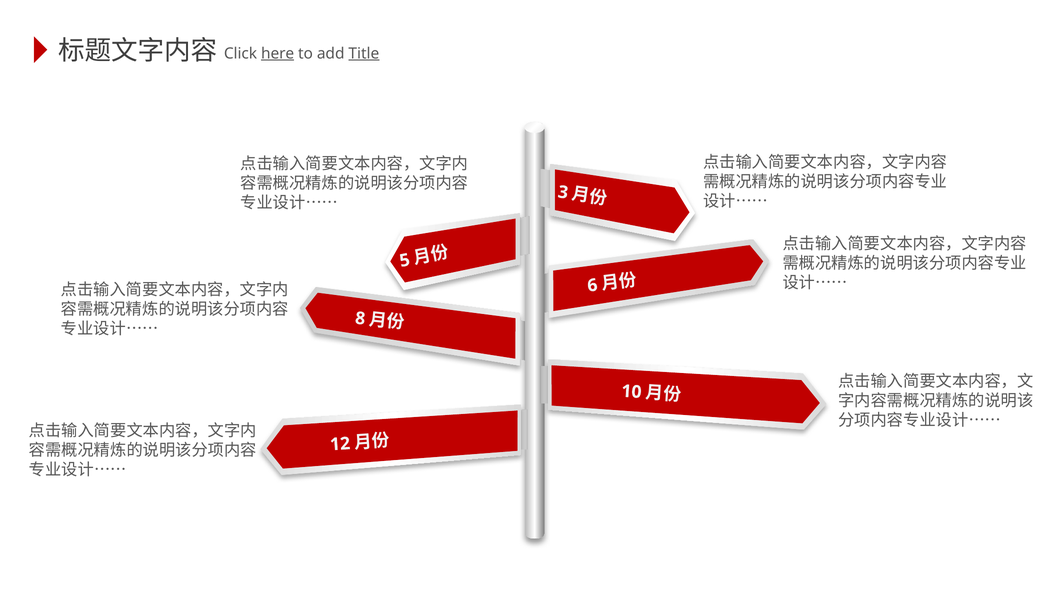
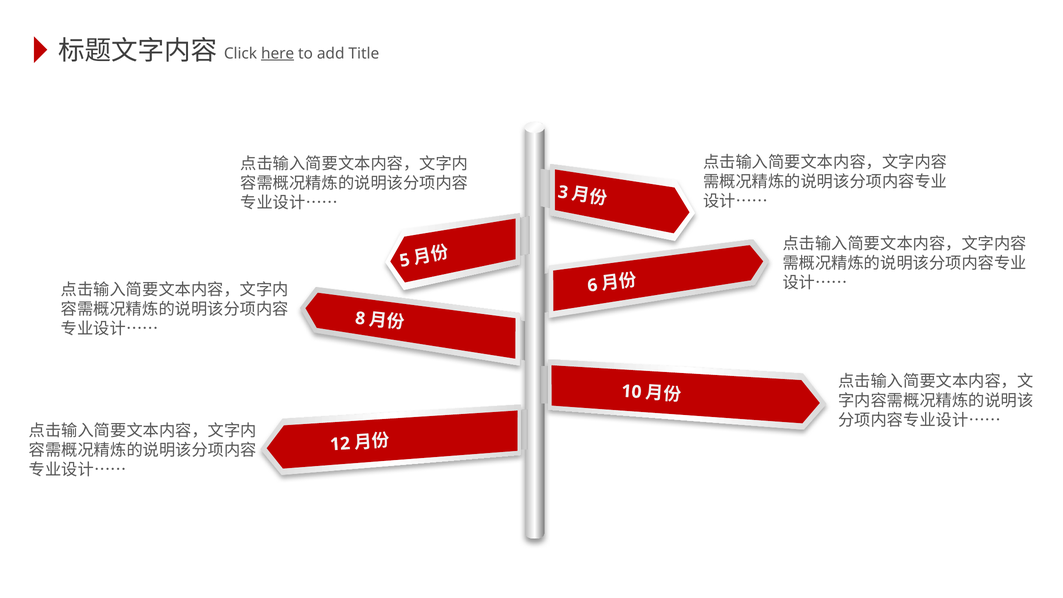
Title underline: present -> none
